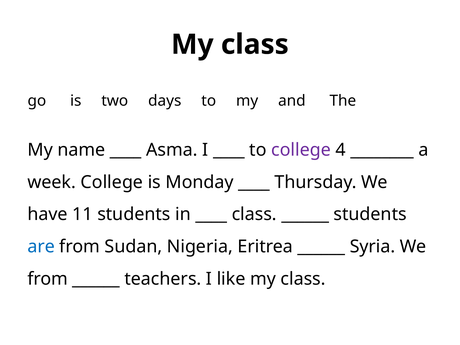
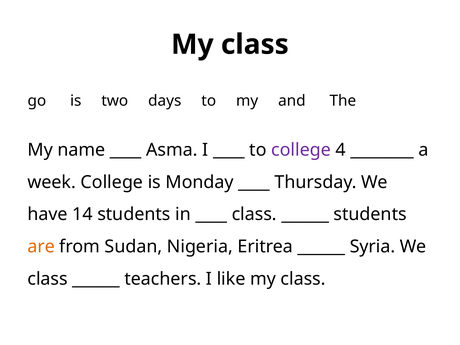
11: 11 -> 14
are colour: blue -> orange
from at (48, 279): from -> class
